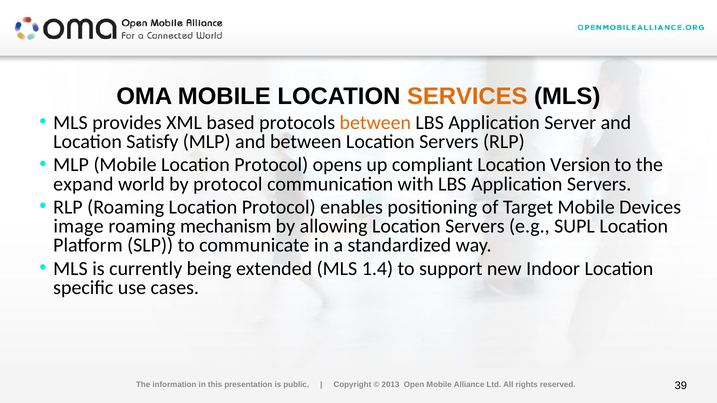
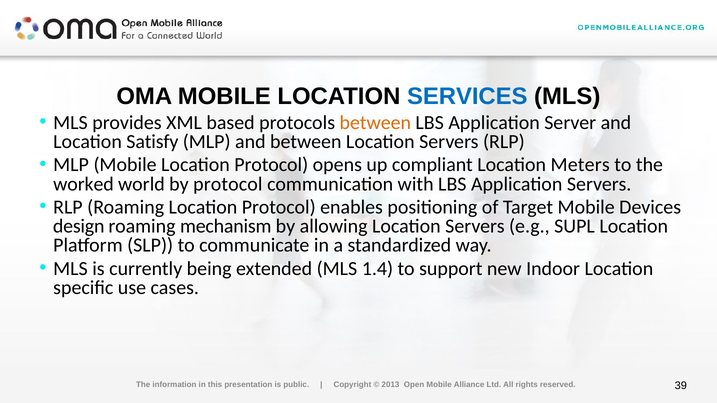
SERVICES colour: orange -> blue
Version: Version -> Meters
expand: expand -> worked
image: image -> design
